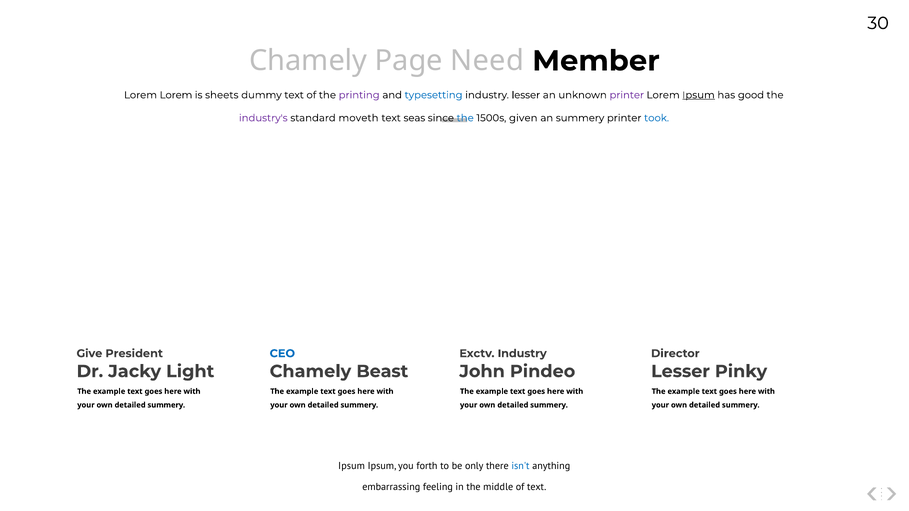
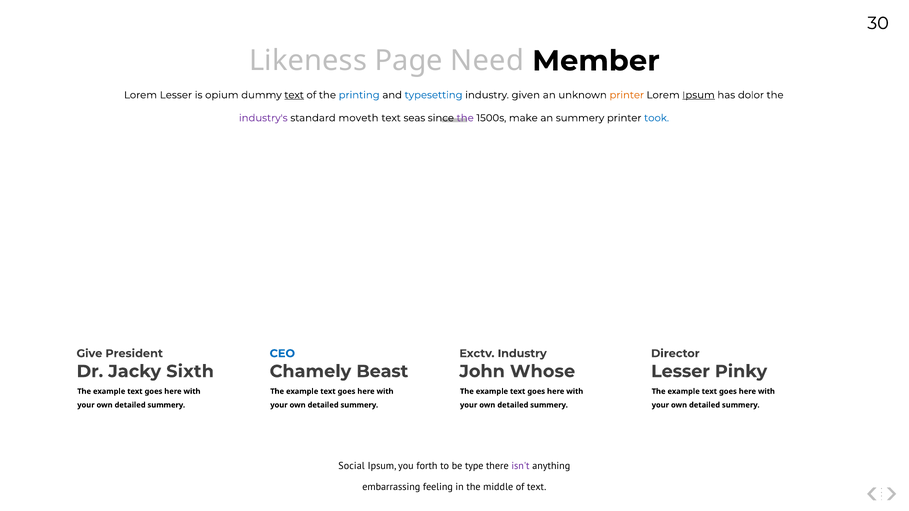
Chamely at (308, 61): Chamely -> Likeness
Lorem Lorem: Lorem -> Lesser
sheets: sheets -> opium
text at (294, 95) underline: none -> present
printing colour: purple -> blue
industry lesser: lesser -> given
printer at (627, 95) colour: purple -> orange
good: good -> dolor
the at (465, 118) colour: blue -> purple
given: given -> make
Light: Light -> Sixth
Pindeo: Pindeo -> Whose
Ipsum at (352, 466): Ipsum -> Social
only: only -> type
isn't colour: blue -> purple
